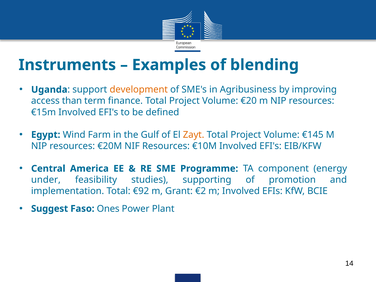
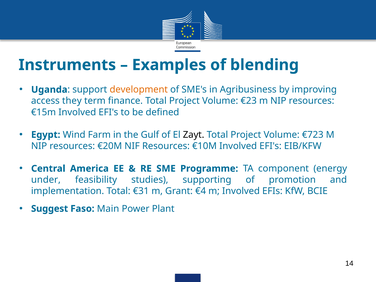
than: than -> they
€20: €20 -> €23
Zayt colour: orange -> black
€145: €145 -> €723
€92: €92 -> €31
€2: €2 -> €4
Ones: Ones -> Main
